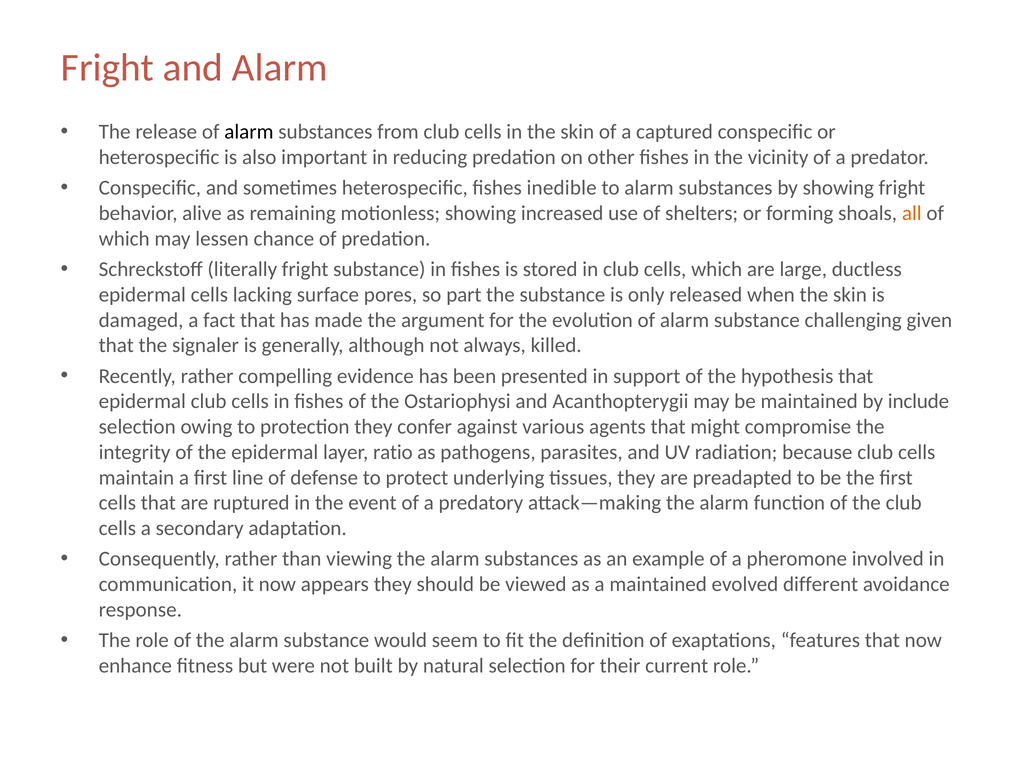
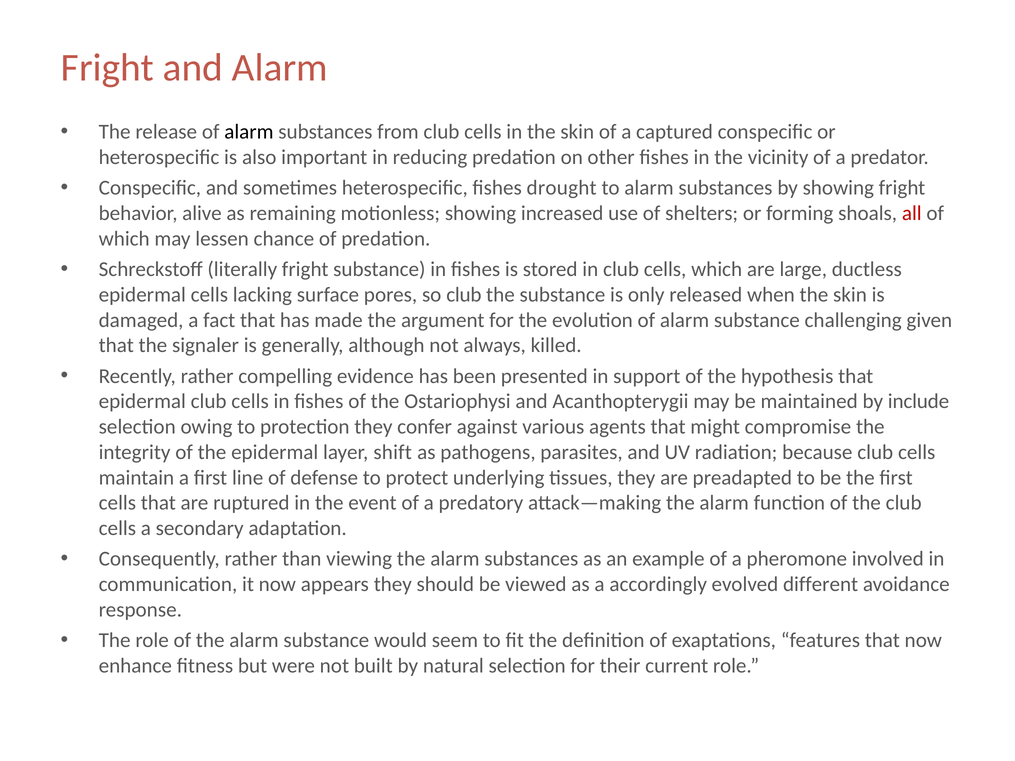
inedible: inedible -> drought
all colour: orange -> red
so part: part -> club
ratio: ratio -> shift
a maintained: maintained -> accordingly
